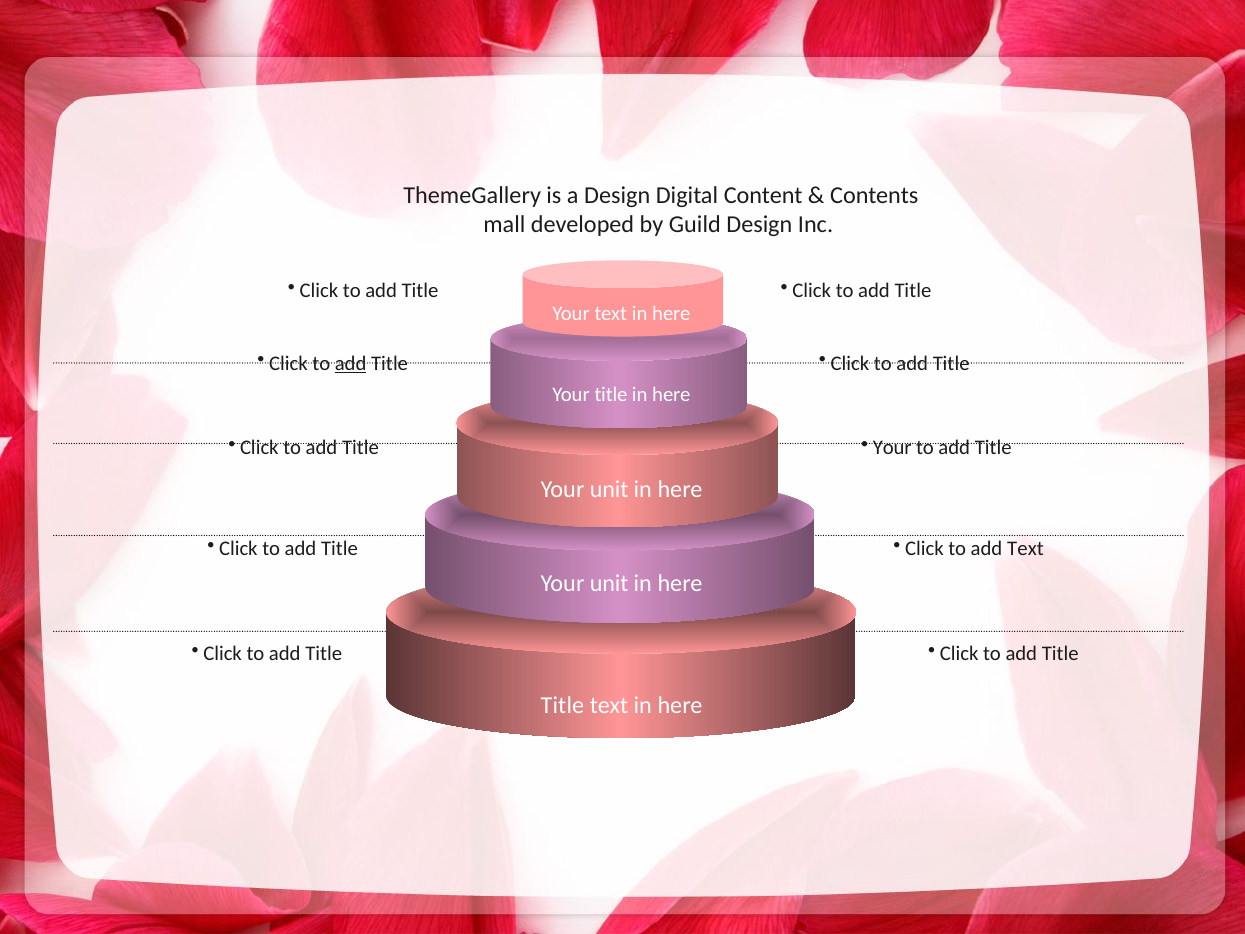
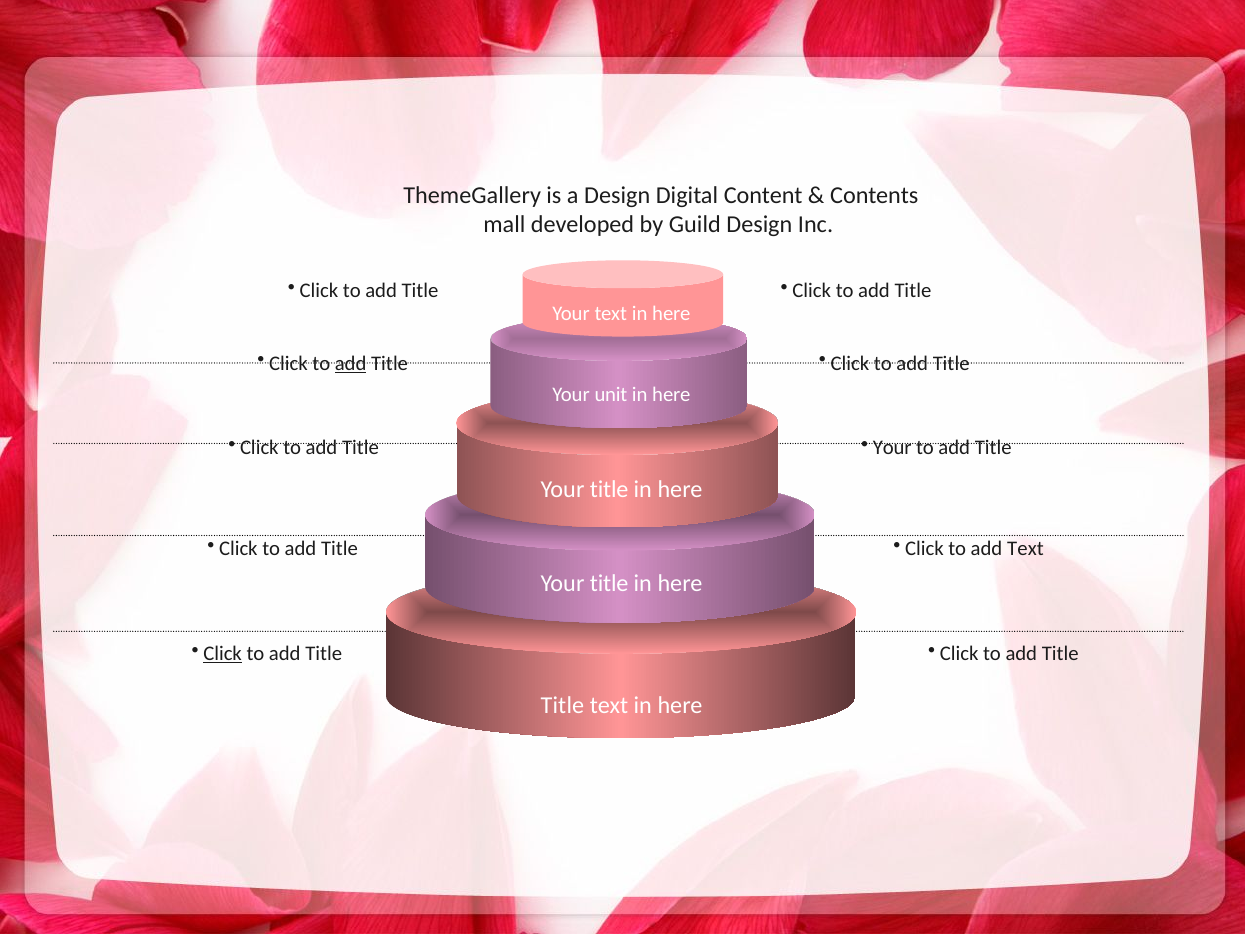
Your title: title -> unit
unit at (609, 489): unit -> title
unit at (609, 583): unit -> title
Click at (223, 653) underline: none -> present
